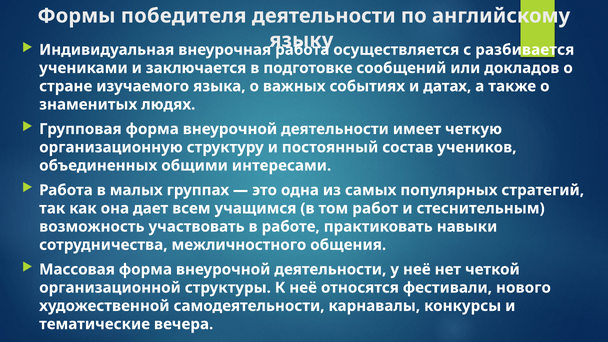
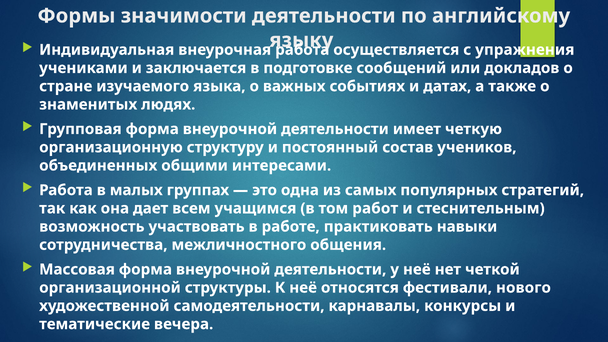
победителя: победителя -> значимости
разбивается: разбивается -> упражнения
